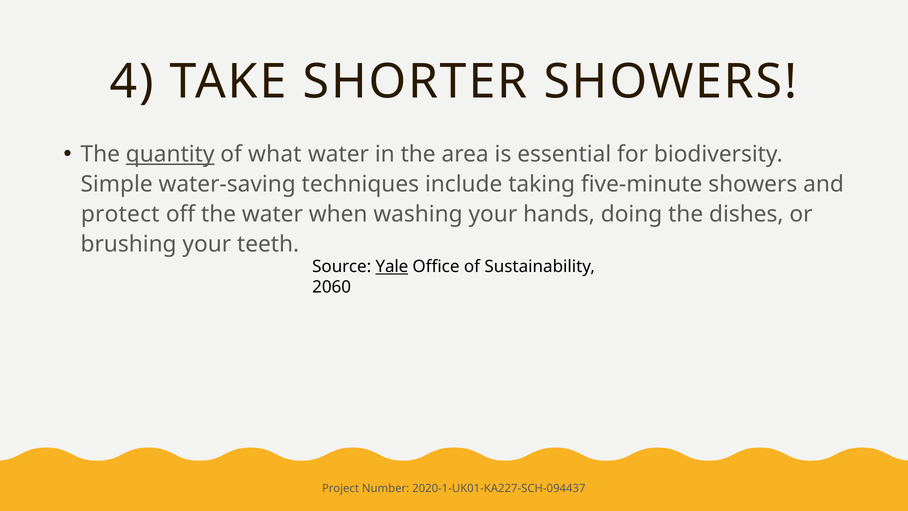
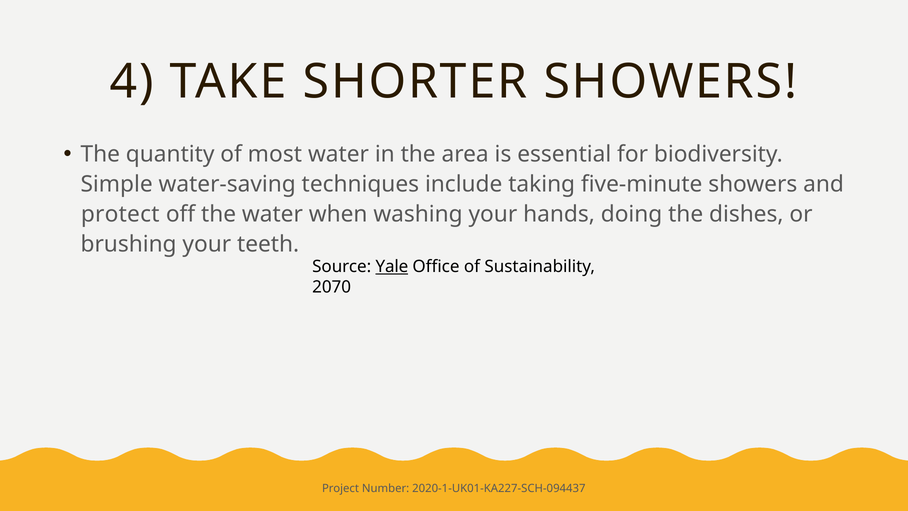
quantity underline: present -> none
what: what -> most
2060: 2060 -> 2070
